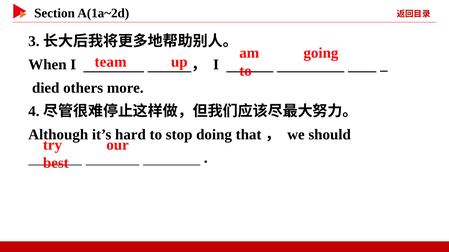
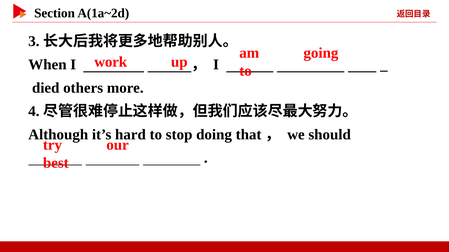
team: team -> work
